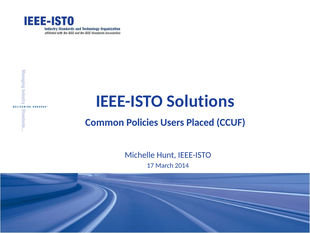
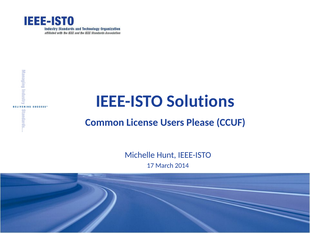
Policies: Policies -> License
Placed: Placed -> Please
